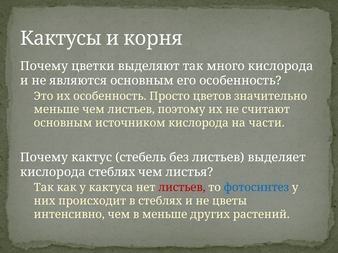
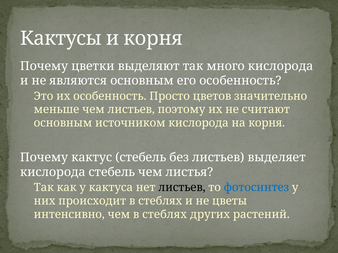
на части: части -> корня
кислорода стеблях: стеблях -> стебель
листьев at (182, 188) colour: red -> black
чем в меньше: меньше -> стеблях
